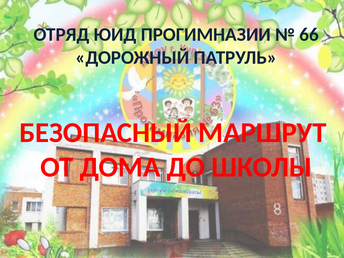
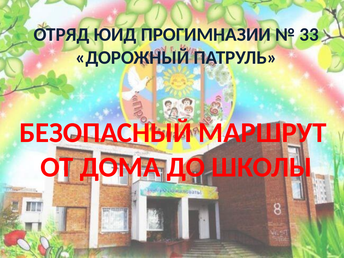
66: 66 -> 33
